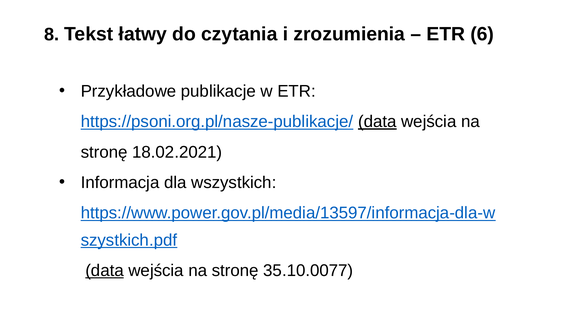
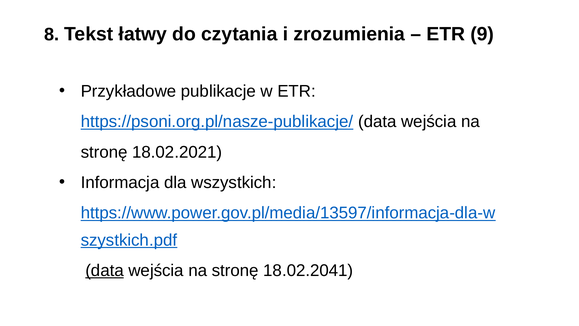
6: 6 -> 9
data at (377, 122) underline: present -> none
35.10.0077: 35.10.0077 -> 18.02.2041
